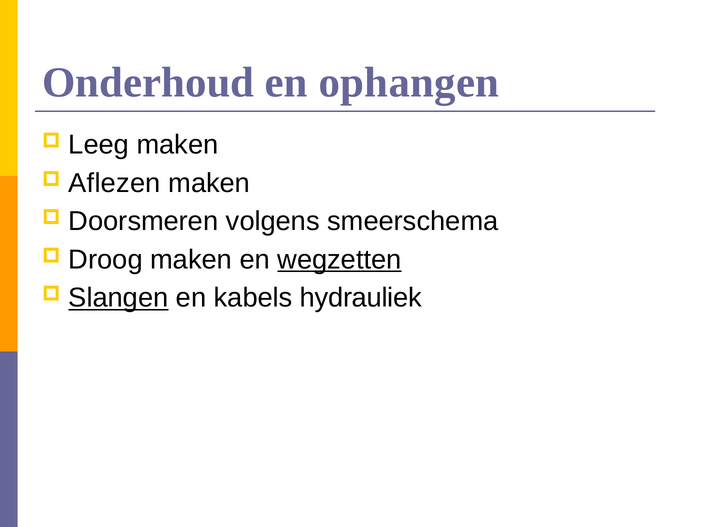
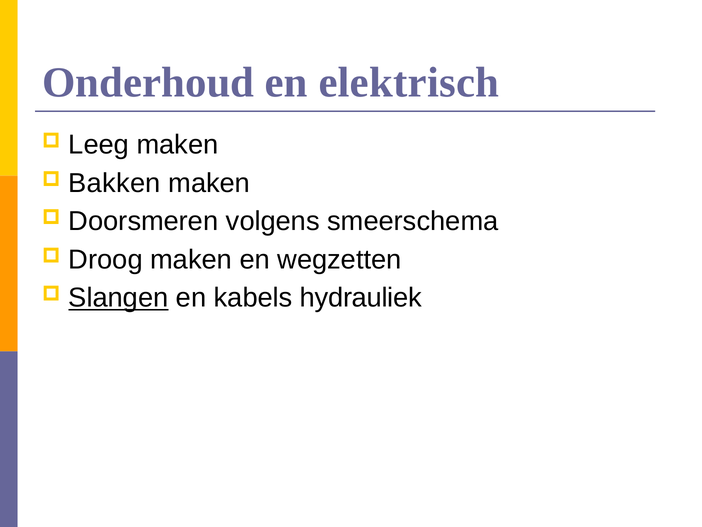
ophangen: ophangen -> elektrisch
Aflezen: Aflezen -> Bakken
wegzetten underline: present -> none
